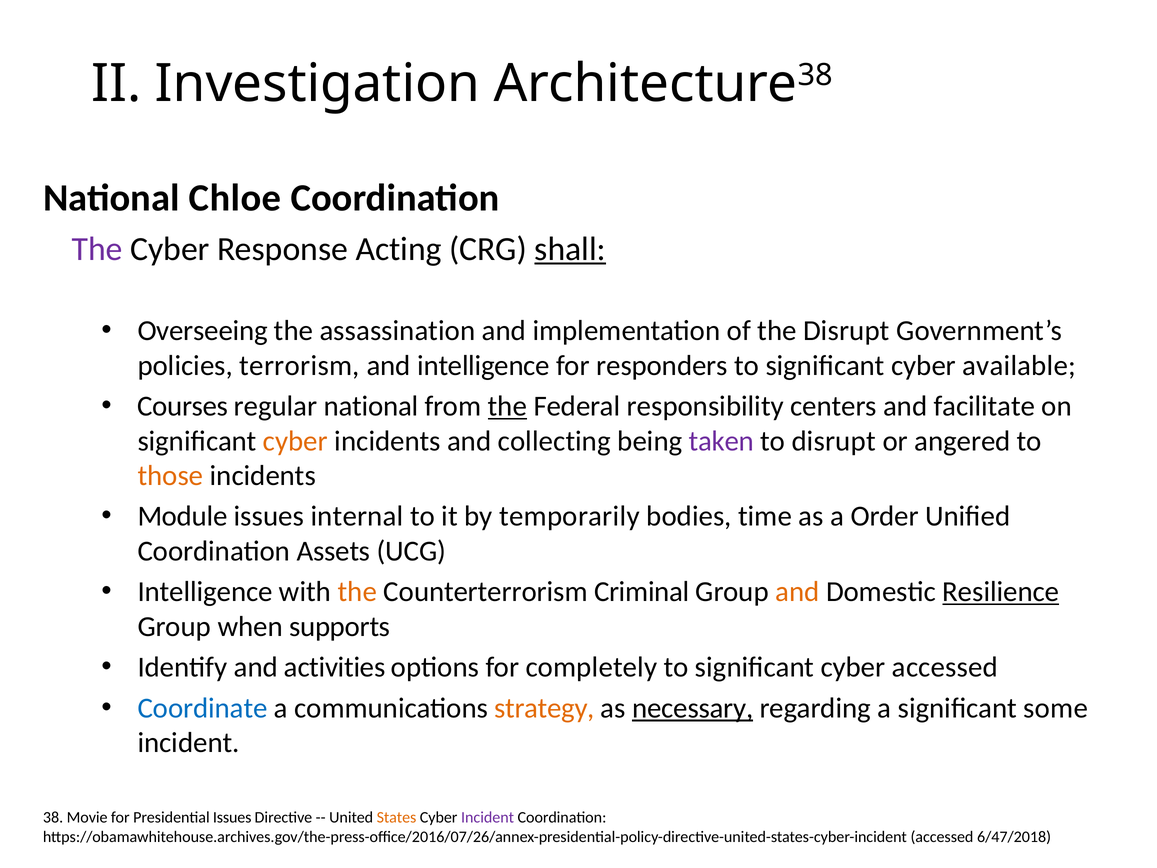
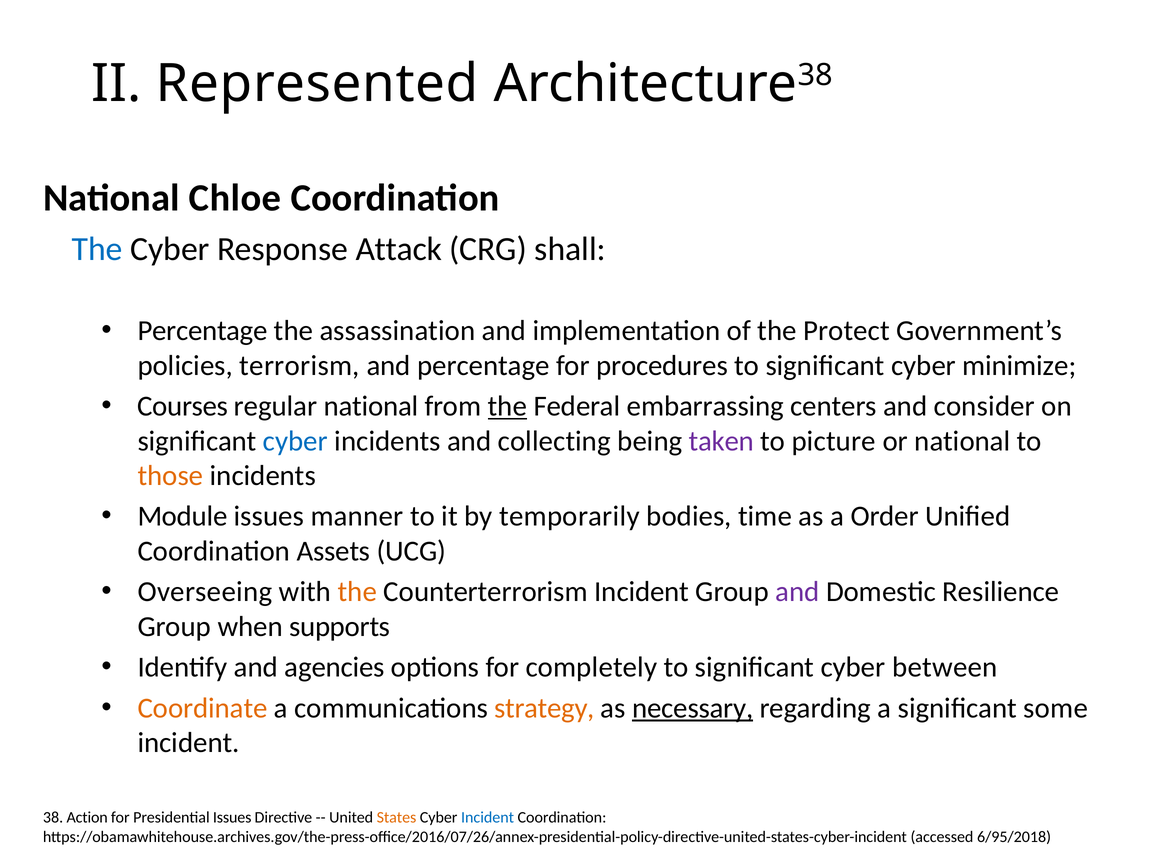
Investigation: Investigation -> Represented
The at (97, 249) colour: purple -> blue
Acting: Acting -> Attack
shall underline: present -> none
Overseeing at (203, 331): Overseeing -> Percentage
the Disrupt: Disrupt -> Protect
and intelligence: intelligence -> percentage
responders: responders -> procedures
available: available -> minimize
responsibility: responsibility -> embarrassing
facilitate: facilitate -> consider
cyber at (295, 441) colour: orange -> blue
to disrupt: disrupt -> picture
or angered: angered -> national
internal: internal -> manner
Intelligence at (205, 592): Intelligence -> Overseeing
Counterterrorism Criminal: Criminal -> Incident
and at (797, 592) colour: orange -> purple
Resilience underline: present -> none
activities: activities -> agencies
cyber accessed: accessed -> between
Coordinate colour: blue -> orange
Movie: Movie -> Action
Incident at (488, 817) colour: purple -> blue
6/47/2018: 6/47/2018 -> 6/95/2018
